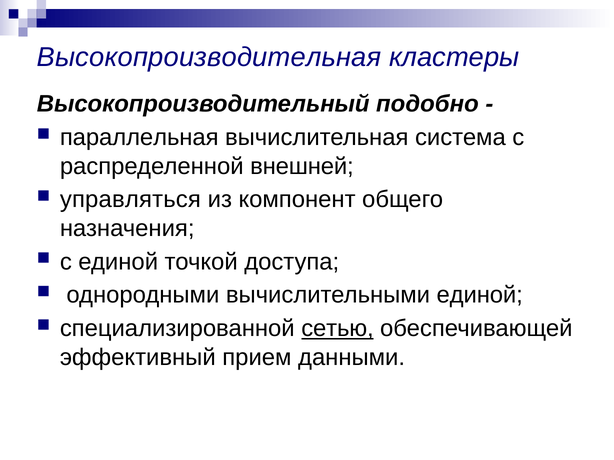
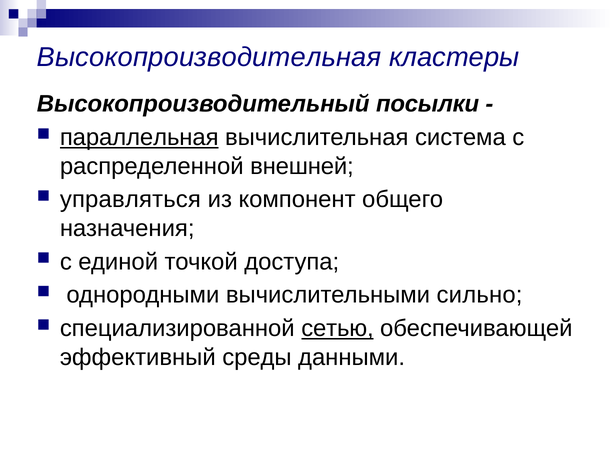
подобно: подобно -> посылки
параллельная underline: none -> present
вычислительными единой: единой -> сильно
прием: прием -> среды
